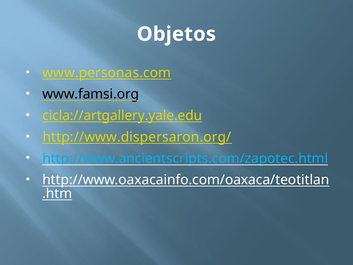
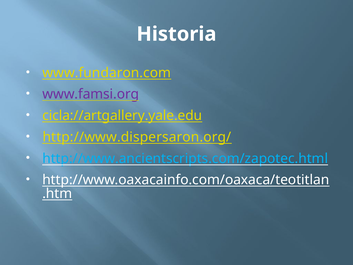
Objetos: Objetos -> Historia
www.personas.com: www.personas.com -> www.fundaron.com
www.famsi.org colour: black -> purple
